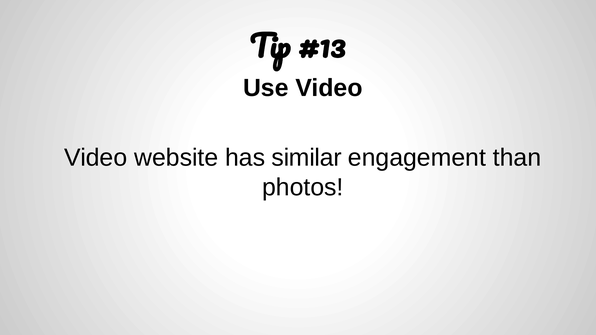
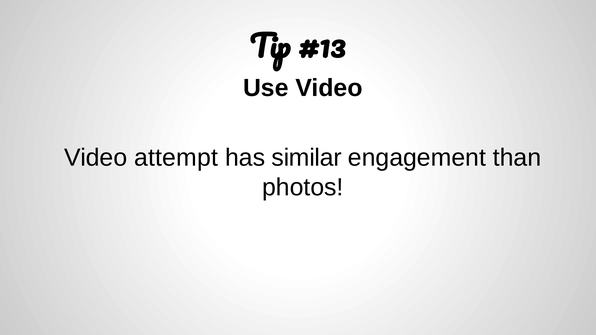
website: website -> attempt
